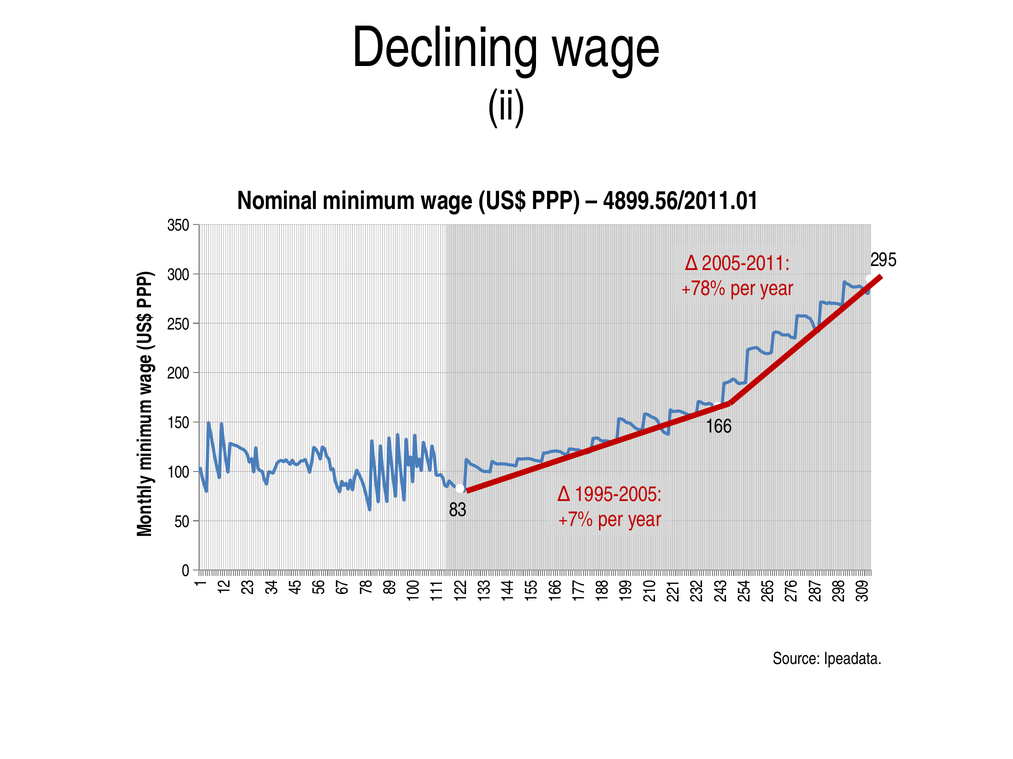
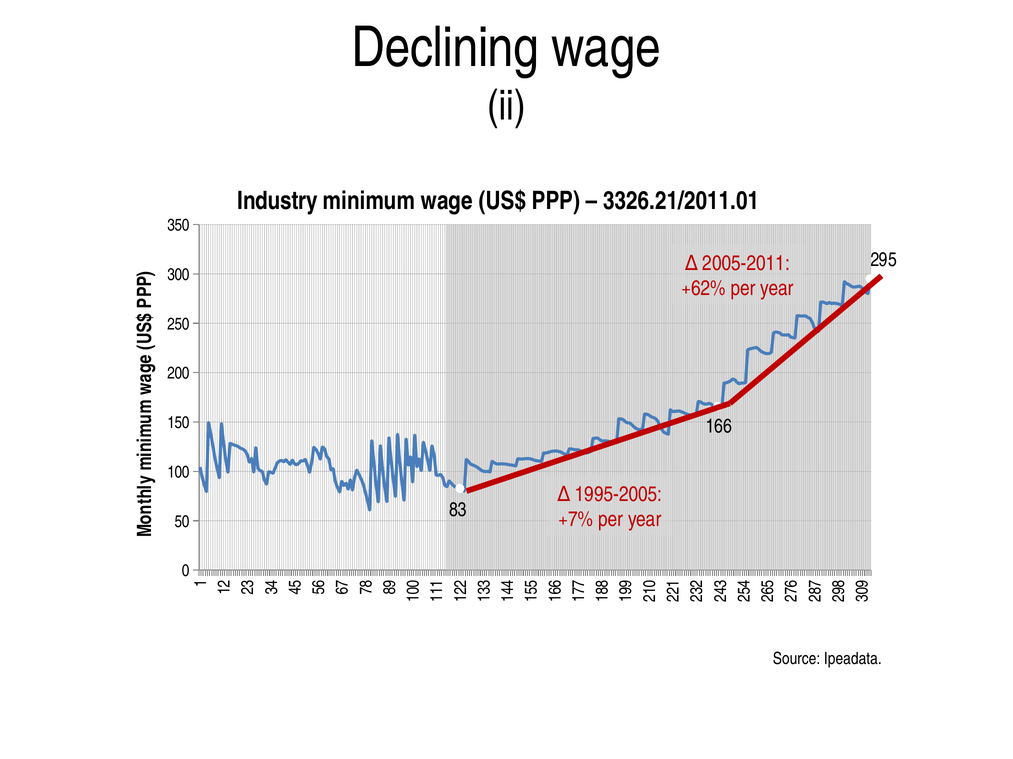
Nominal: Nominal -> Industry
4899.56/2011.01: 4899.56/2011.01 -> 3326.21/2011.01
+78%: +78% -> +62%
